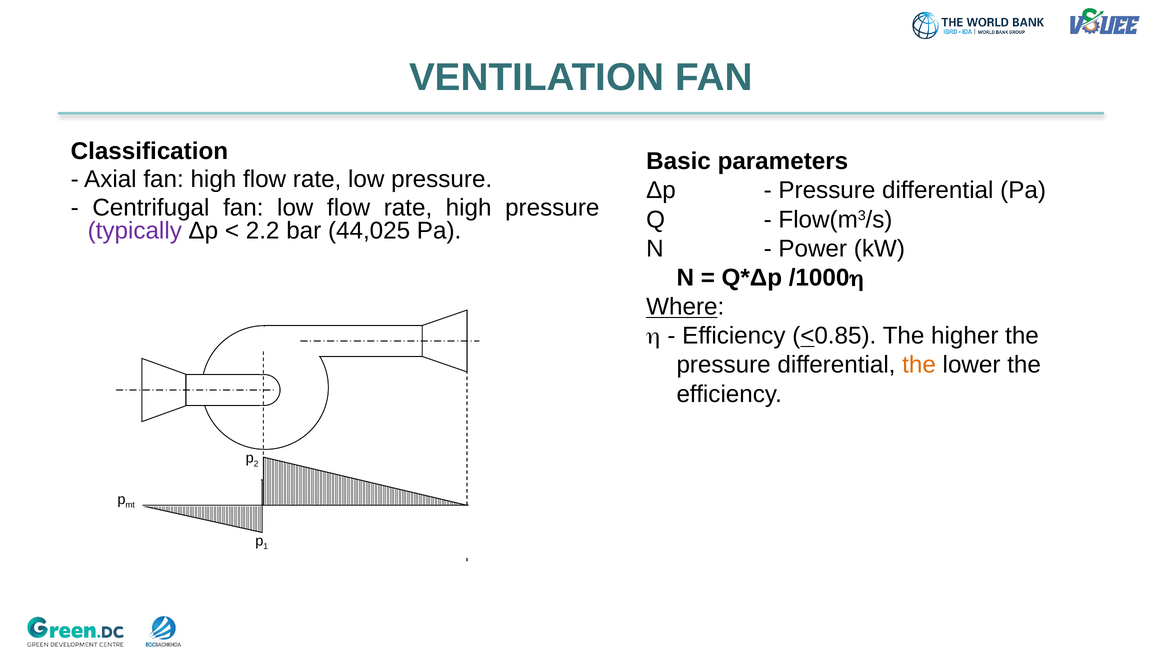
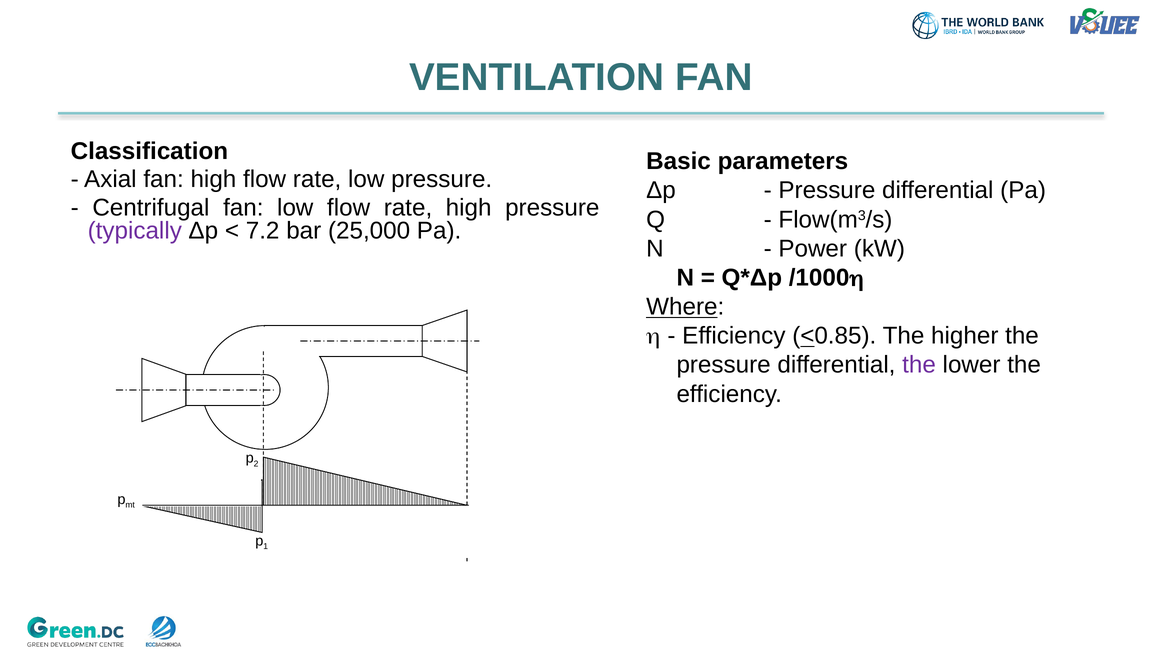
2.2: 2.2 -> 7.2
44,025: 44,025 -> 25,000
the at (919, 365) colour: orange -> purple
